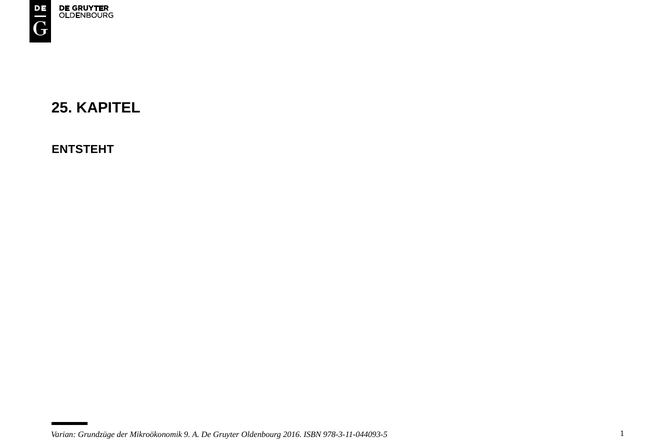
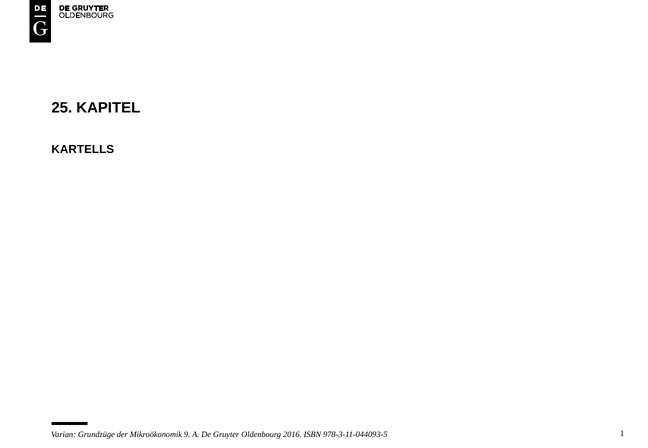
ENTSTEHT: ENTSTEHT -> KARTELLS
